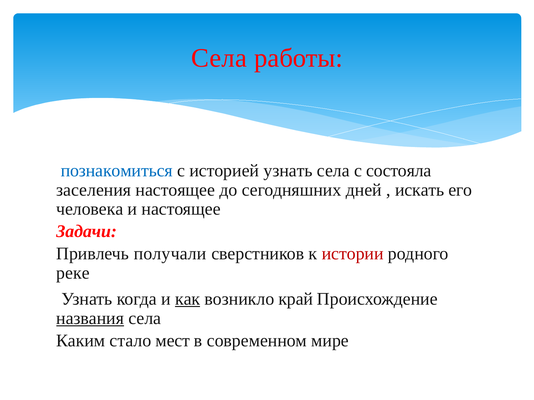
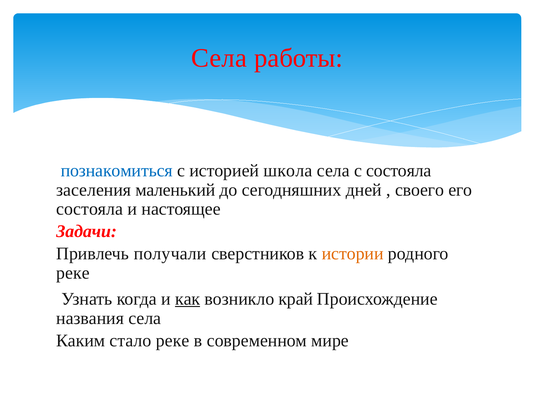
историей узнать: узнать -> школа
заселения настоящее: настоящее -> маленький
искать: искать -> своего
человека at (90, 209): человека -> состояла
истории colour: red -> orange
названия underline: present -> none
стало мест: мест -> реке
